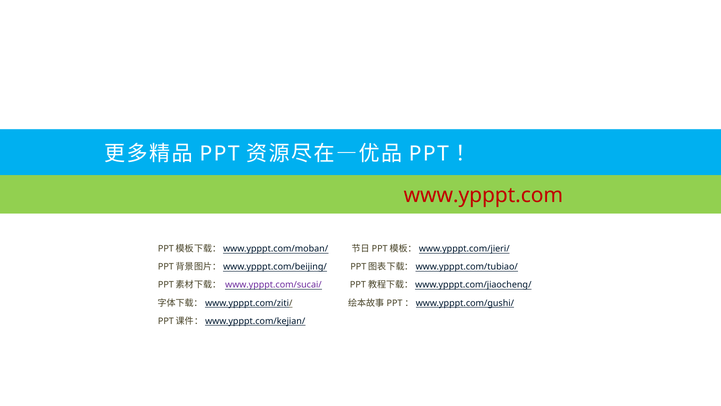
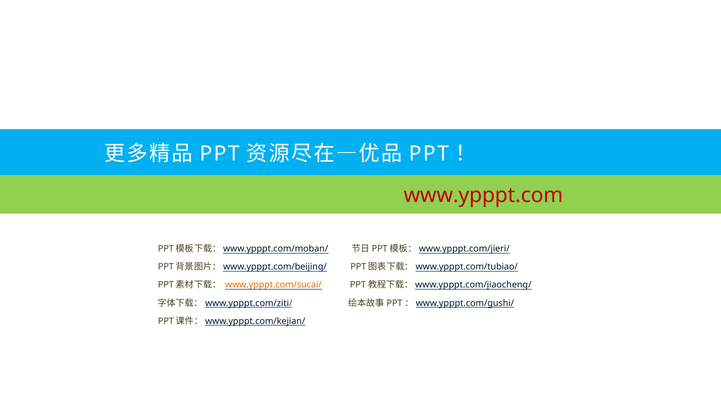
www.ypppt.com/sucai/ colour: purple -> orange
